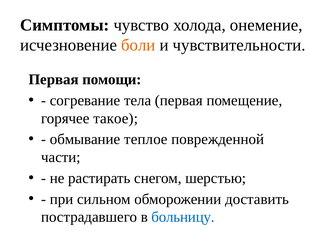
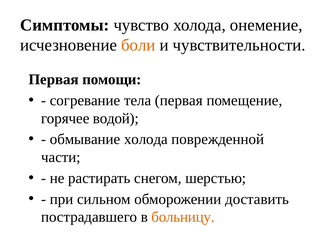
такое: такое -> водой
обмывание теплое: теплое -> холода
больницу colour: blue -> orange
